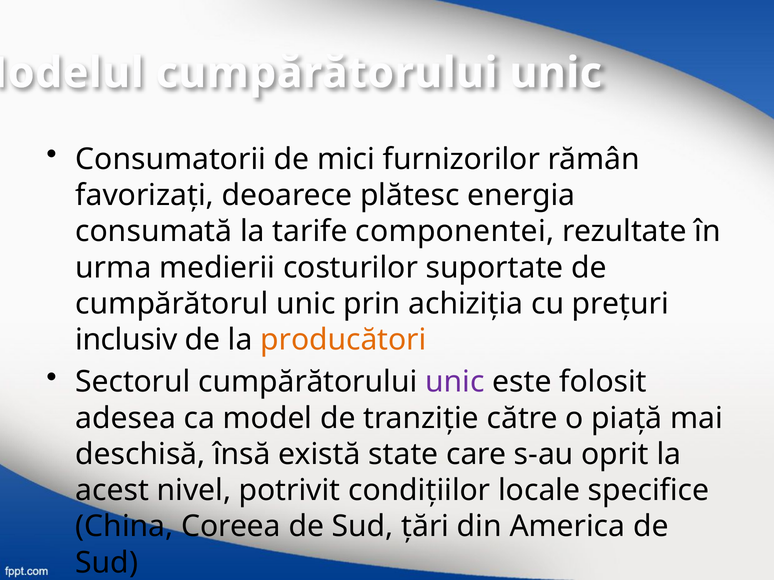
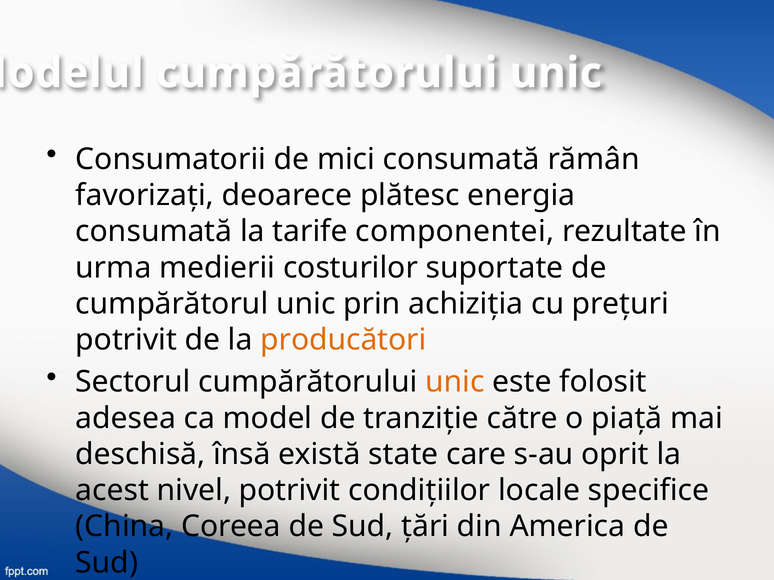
mici furnizorilor: furnizorilor -> consumată
inclusiv at (126, 340): inclusiv -> potrivit
unic at (455, 382) colour: purple -> orange
